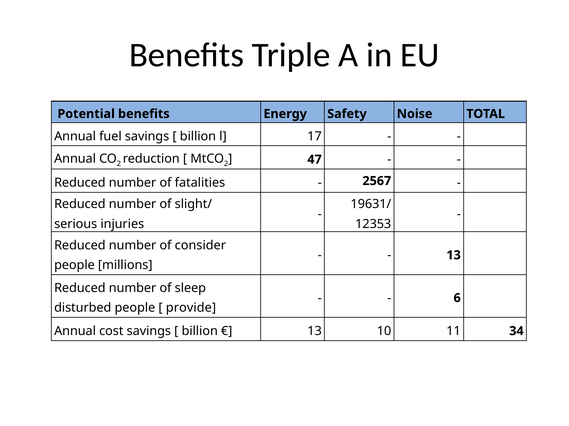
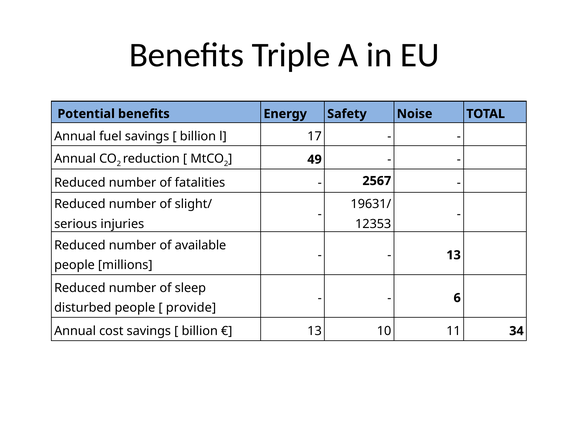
47: 47 -> 49
consider: consider -> available
